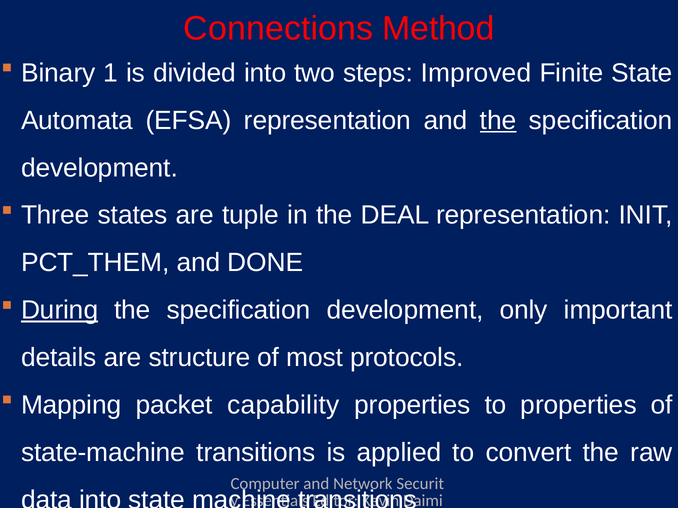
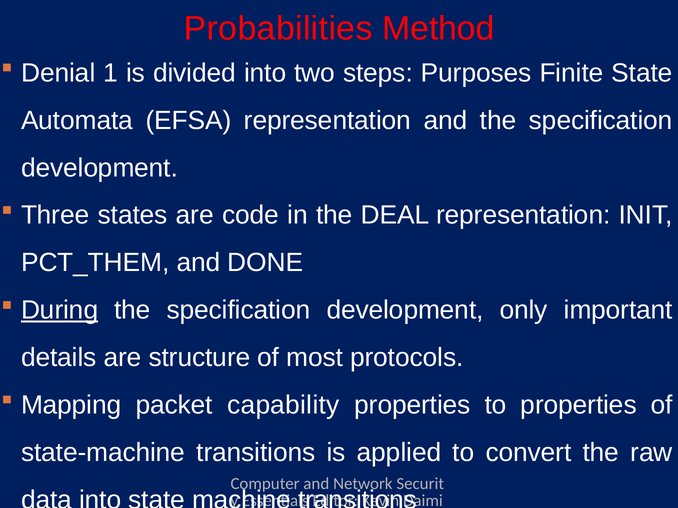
Connections: Connections -> Probabilities
Binary: Binary -> Denial
Improved: Improved -> Purposes
the at (498, 121) underline: present -> none
tuple: tuple -> code
